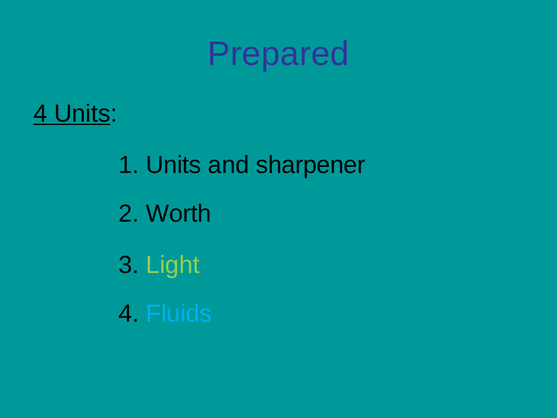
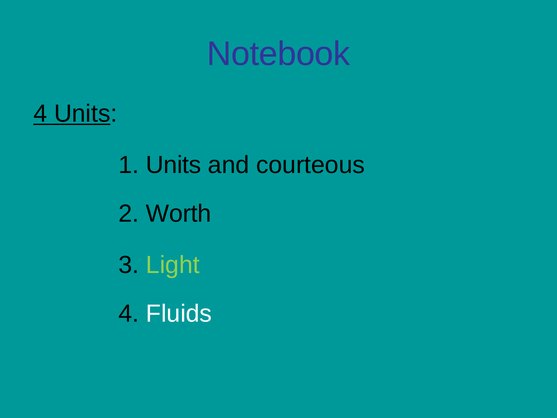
Prepared: Prepared -> Notebook
sharpener: sharpener -> courteous
Fluids colour: light blue -> white
